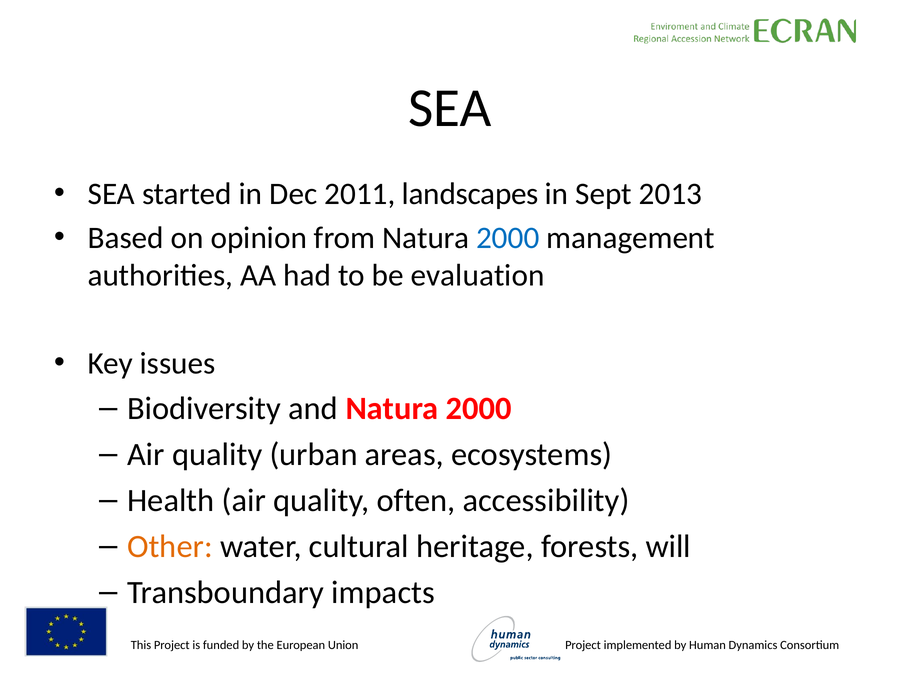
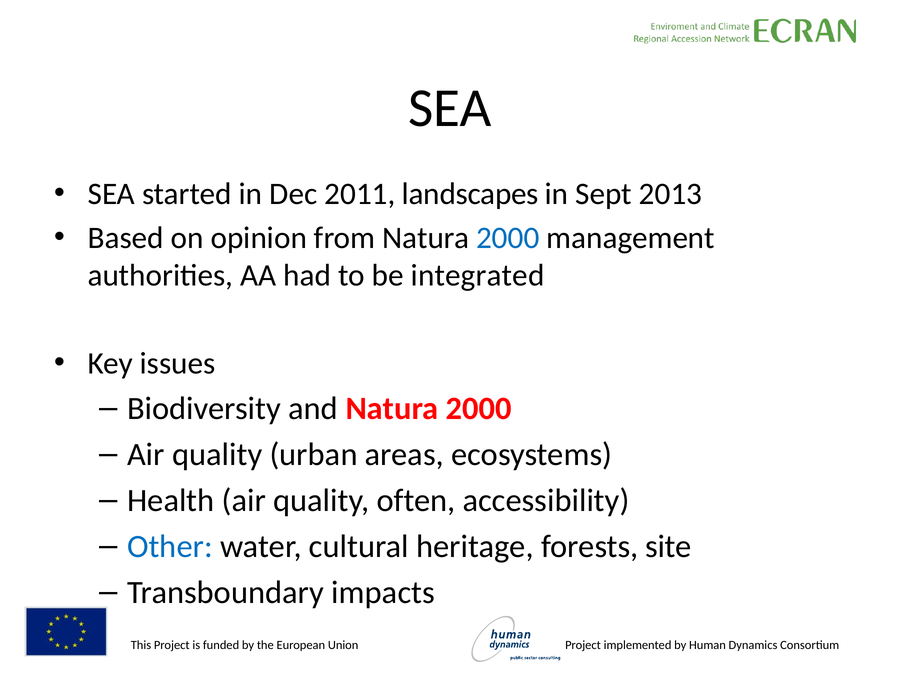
evaluation: evaluation -> integrated
Other colour: orange -> blue
will: will -> site
